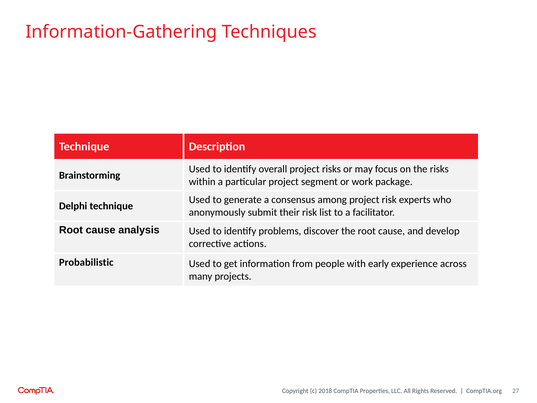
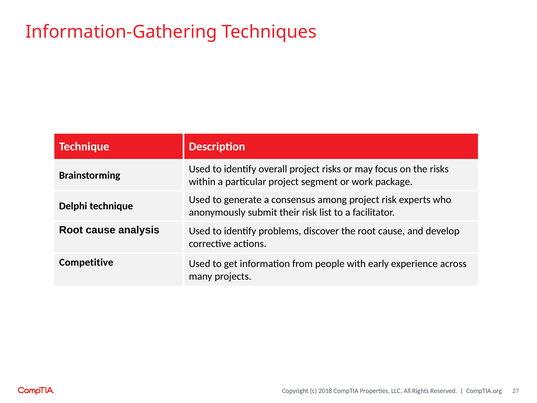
Probabilistic: Probabilistic -> Competitive
